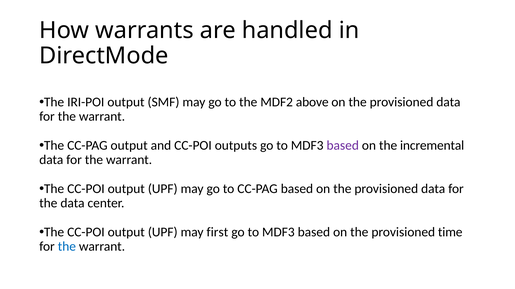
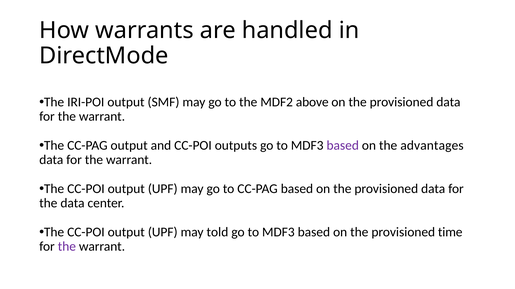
incremental: incremental -> advantages
first: first -> told
the at (67, 247) colour: blue -> purple
